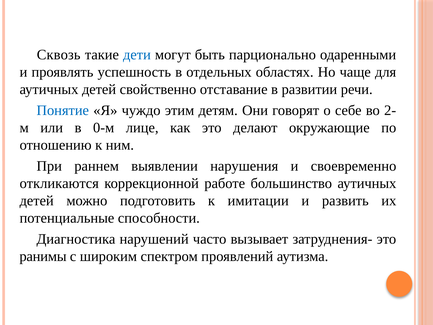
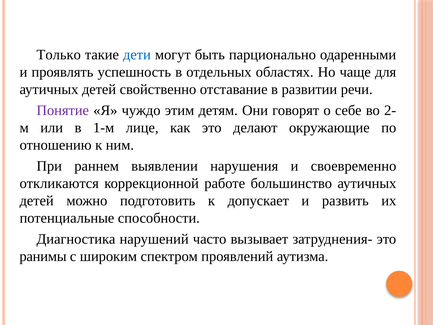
Сквозь: Сквозь -> Только
Понятие colour: blue -> purple
0-м: 0-м -> 1-м
имитации: имитации -> допускает
